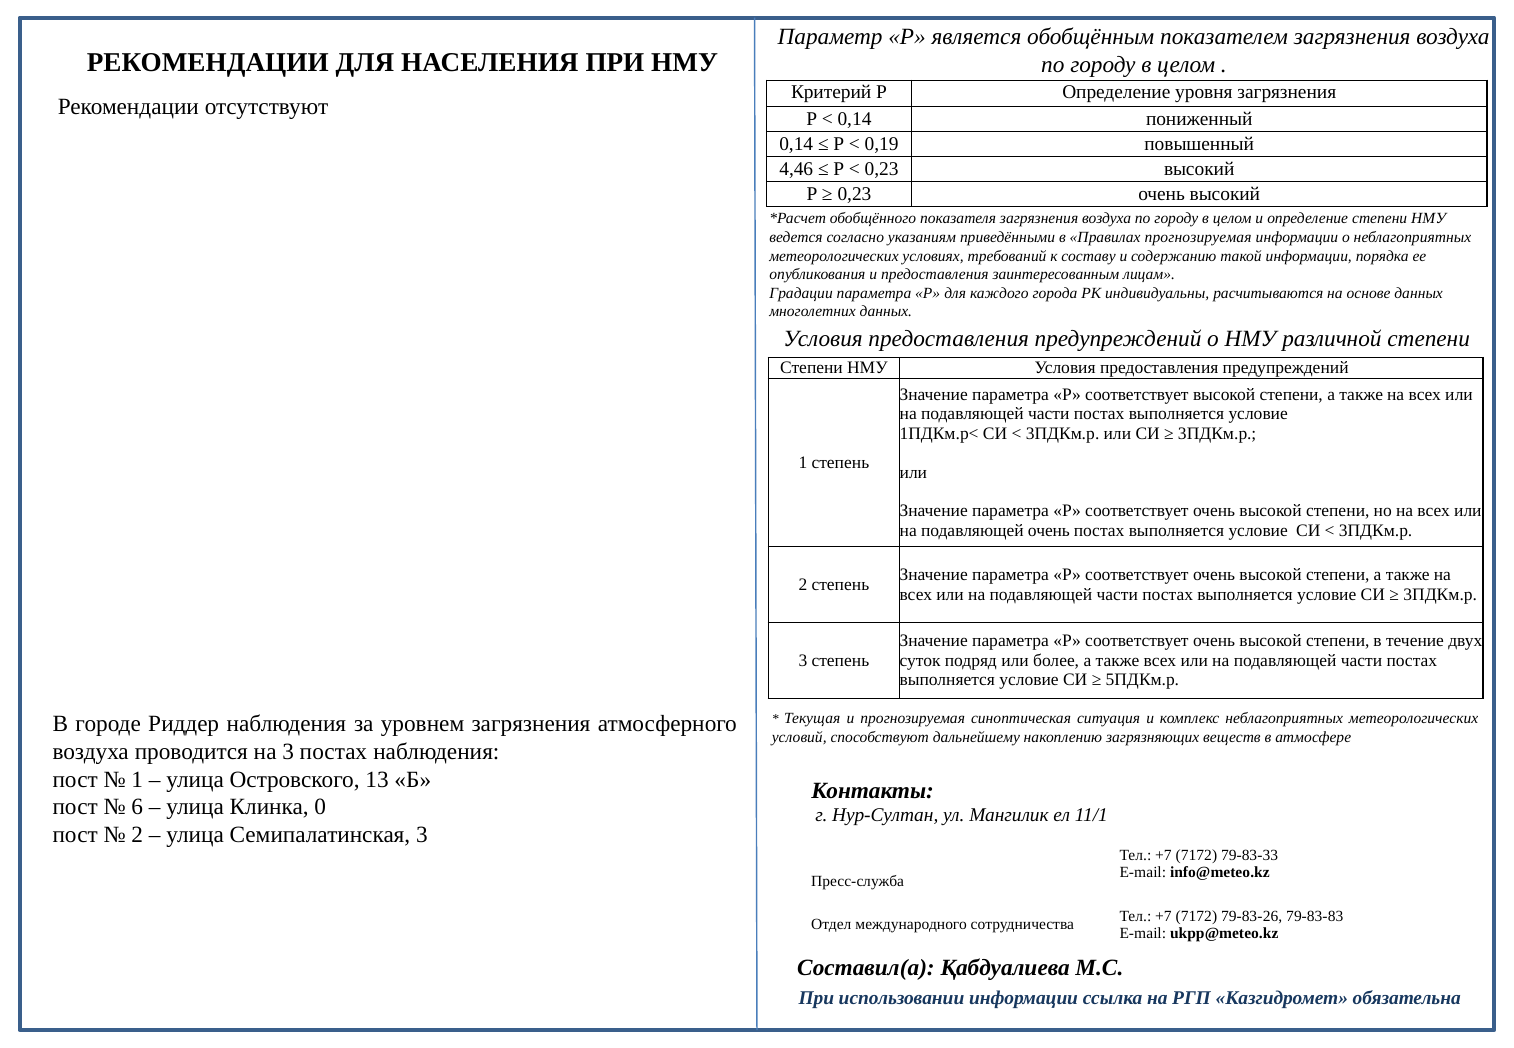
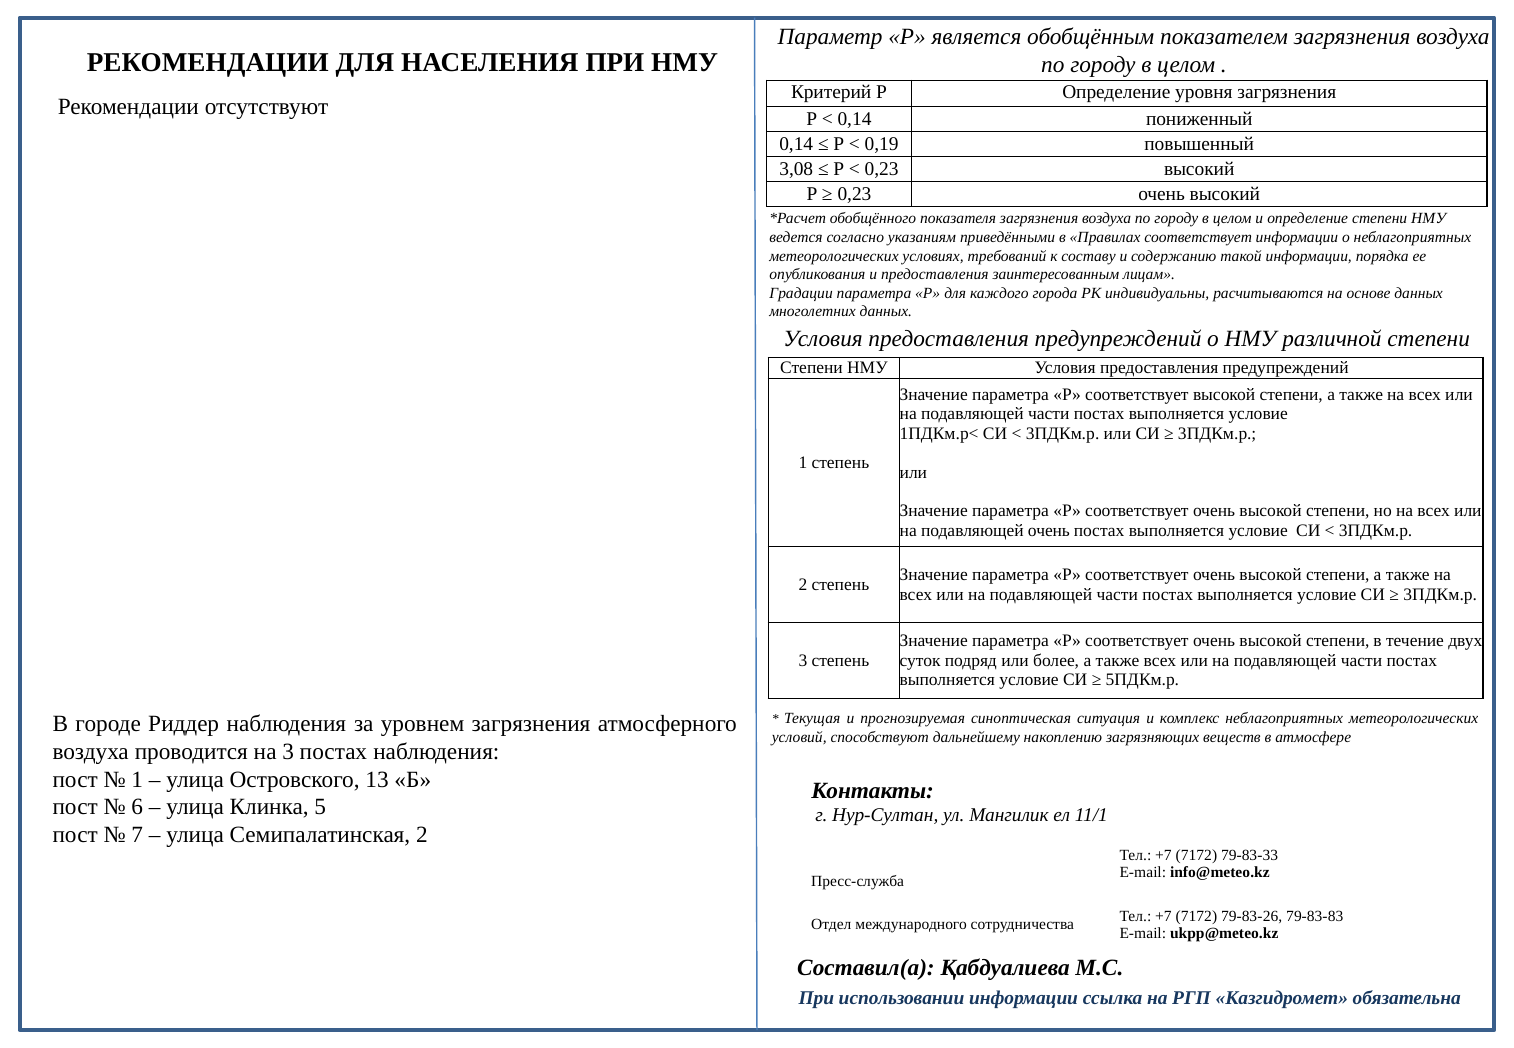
4,46: 4,46 -> 3,08
Правилах прогнозируемая: прогнозируемая -> соответствует
0: 0 -> 5
2 at (137, 835): 2 -> 7
Семипалатинская 3: 3 -> 2
